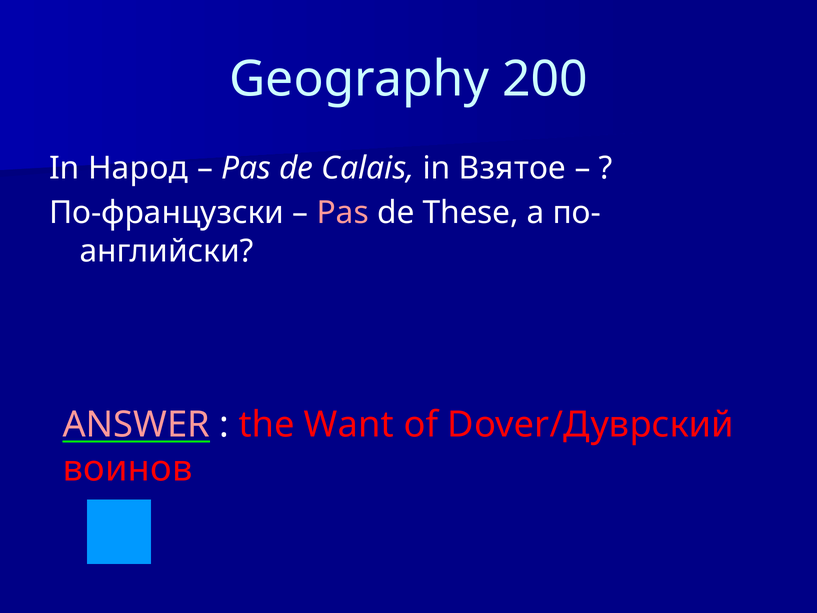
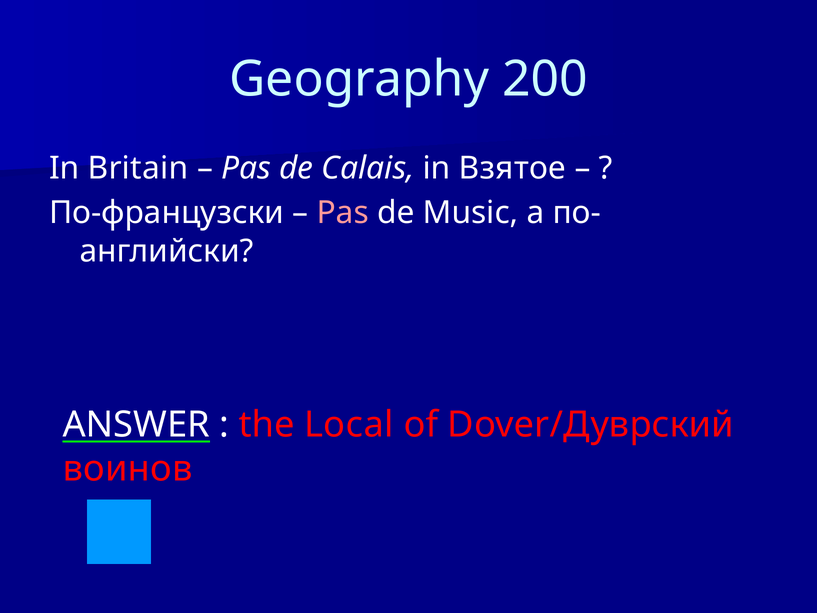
Народ: Народ -> Britain
These: These -> Music
ANSWER colour: pink -> white
Want: Want -> Local
